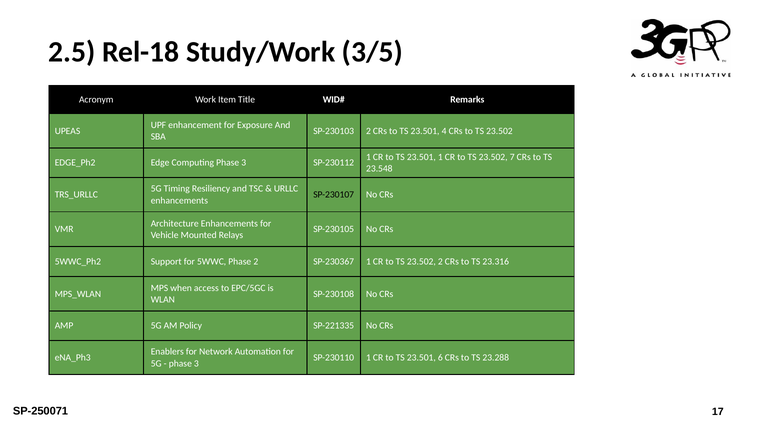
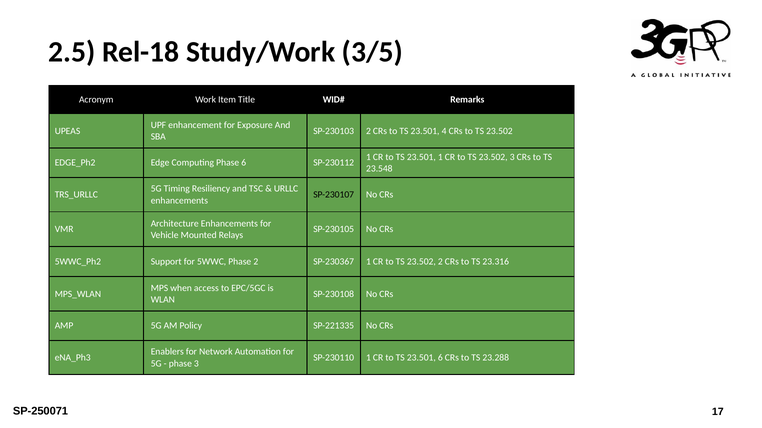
23.502 7: 7 -> 3
Computing Phase 3: 3 -> 6
